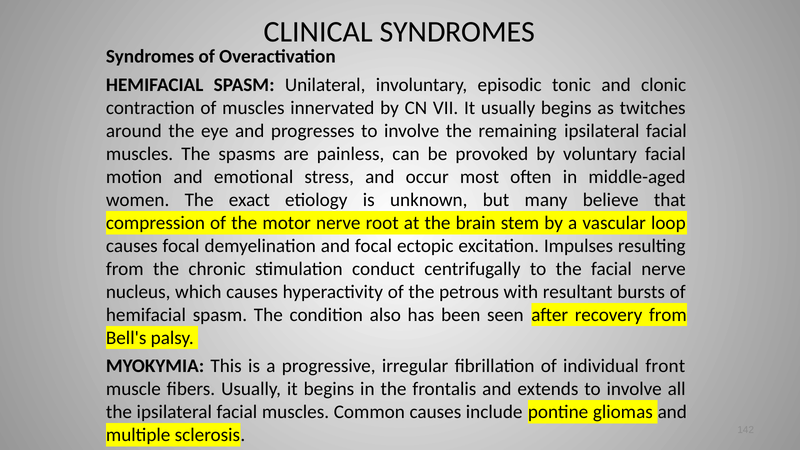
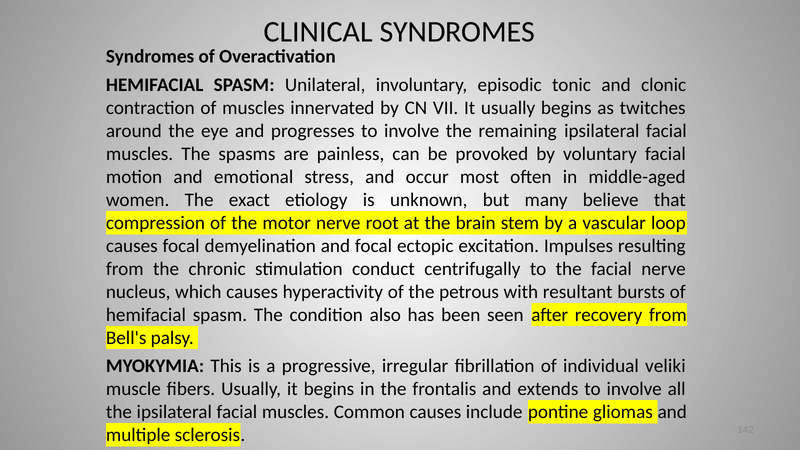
front: front -> veliki
